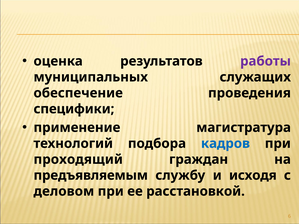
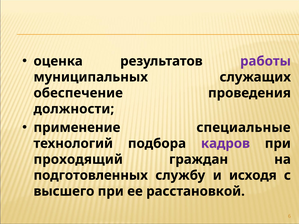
специфики: специфики -> должности
магистратура: магистратура -> специальные
кадров colour: blue -> purple
предъявляемым: предъявляемым -> подготовленных
деловом: деловом -> высшего
